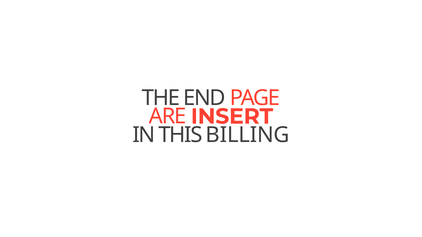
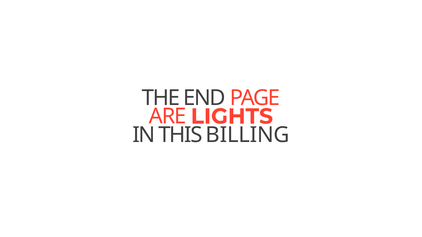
INSERT: INSERT -> LIGHTS
